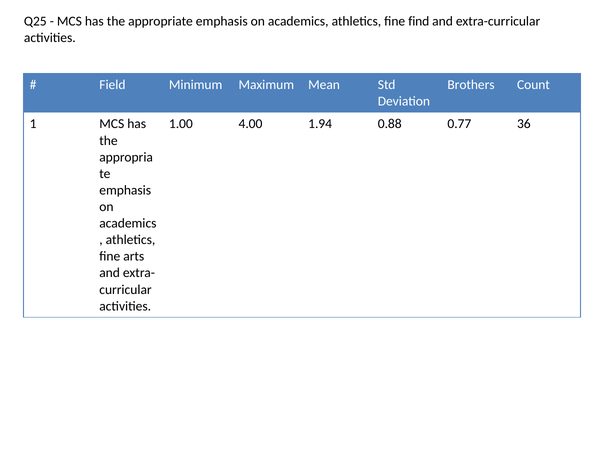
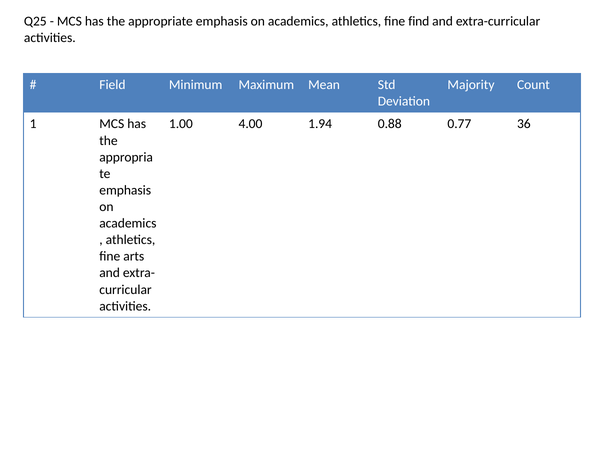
Brothers: Brothers -> Majority
